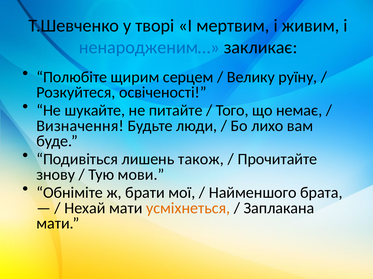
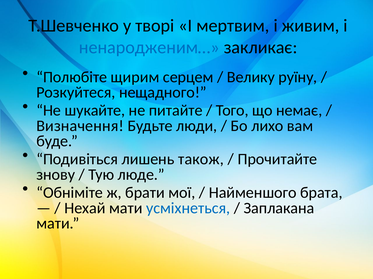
освіченості: освіченості -> нещадного
мови: мови -> люде
усміхнеться colour: orange -> blue
